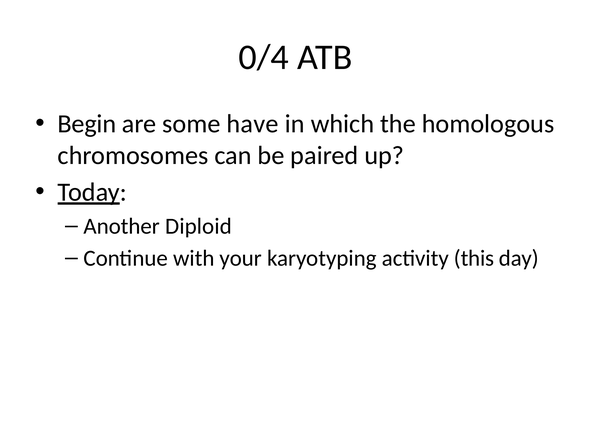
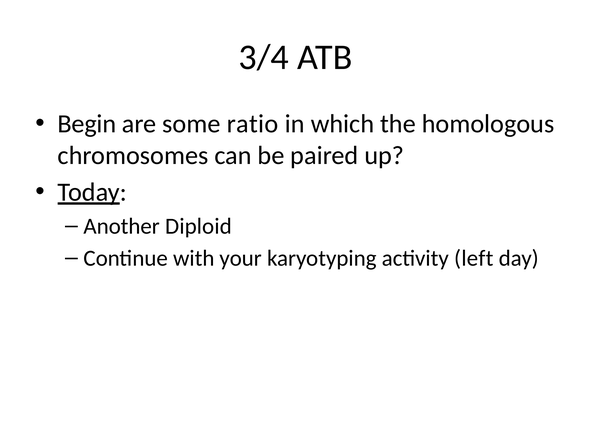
0/4: 0/4 -> 3/4
have: have -> ratio
this: this -> left
